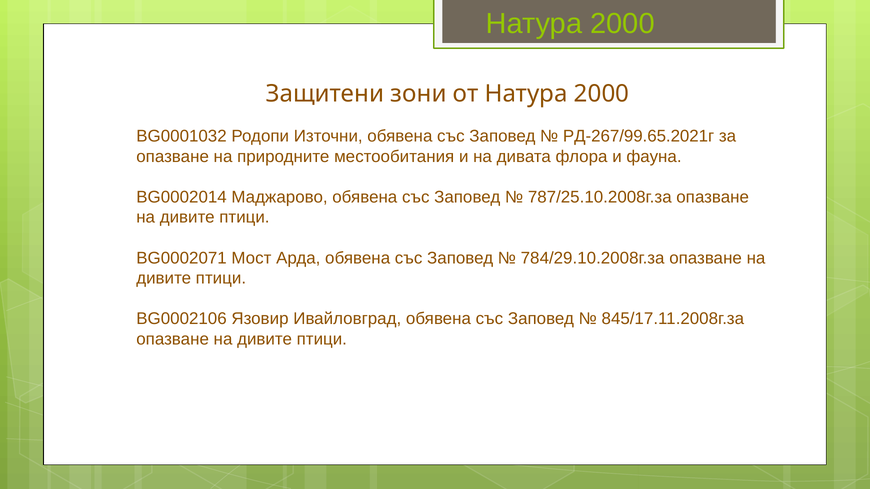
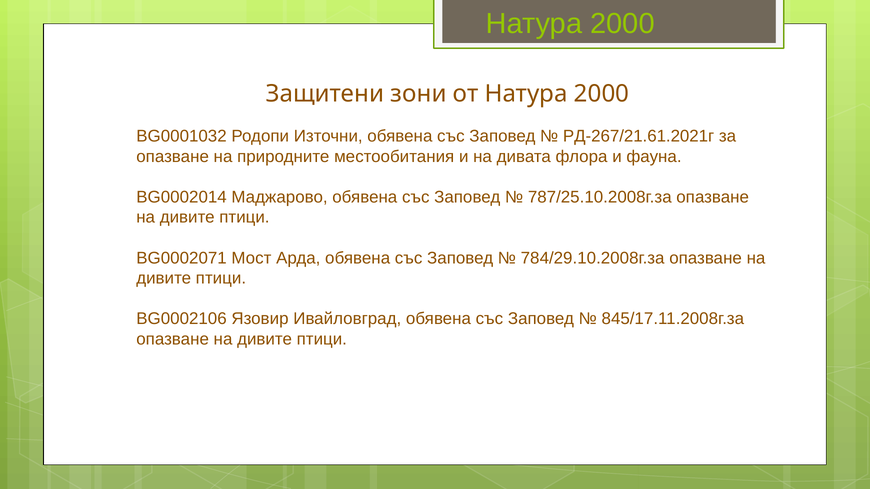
РД-267/99.65.2021г: РД-267/99.65.2021г -> РД-267/21.61.2021г
